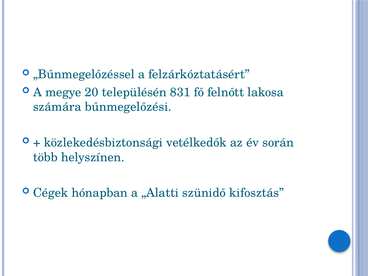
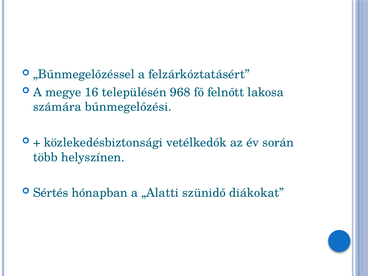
20: 20 -> 16
831: 831 -> 968
Cégek: Cégek -> Sértés
kifosztás: kifosztás -> diákokat
